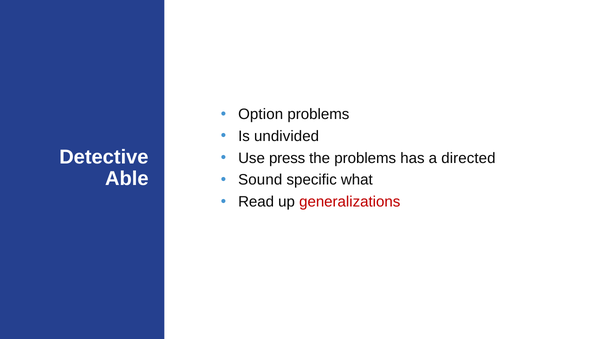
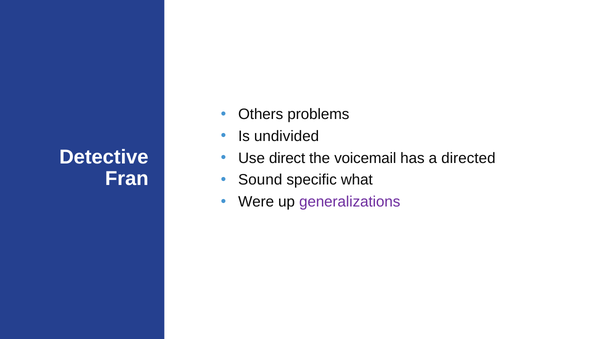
Option: Option -> Others
press: press -> direct
the problems: problems -> voicemail
Able: Able -> Fran
Read: Read -> Were
generalizations colour: red -> purple
